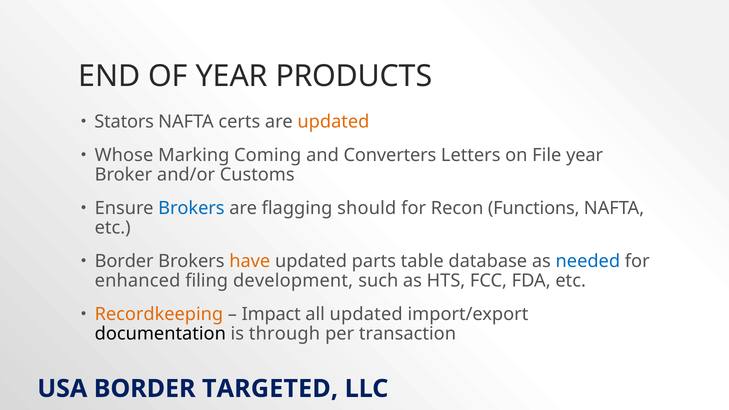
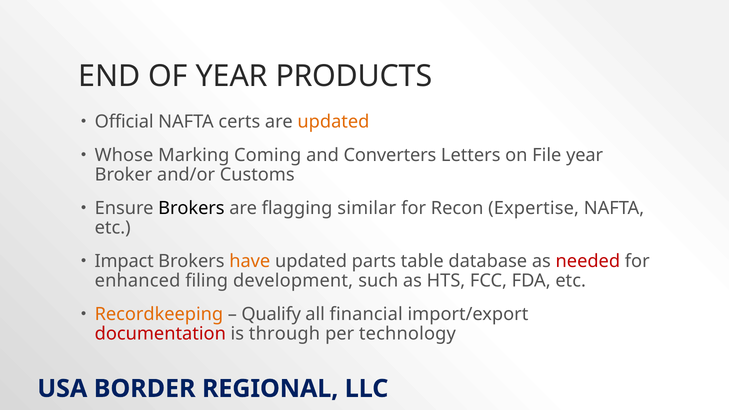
Stators: Stators -> Official
Brokers at (191, 208) colour: blue -> black
should: should -> similar
Functions: Functions -> Expertise
Border at (124, 261): Border -> Impact
needed colour: blue -> red
Impact: Impact -> Qualify
all updated: updated -> financial
documentation colour: black -> red
transaction: transaction -> technology
TARGETED: TARGETED -> REGIONAL
